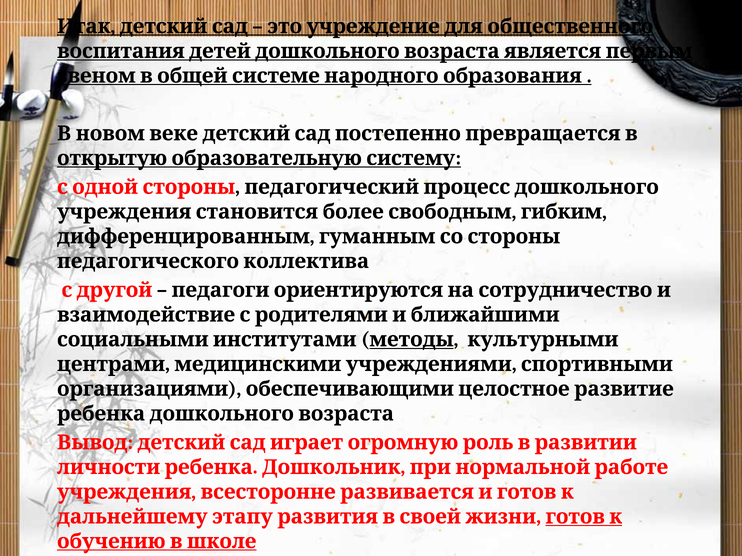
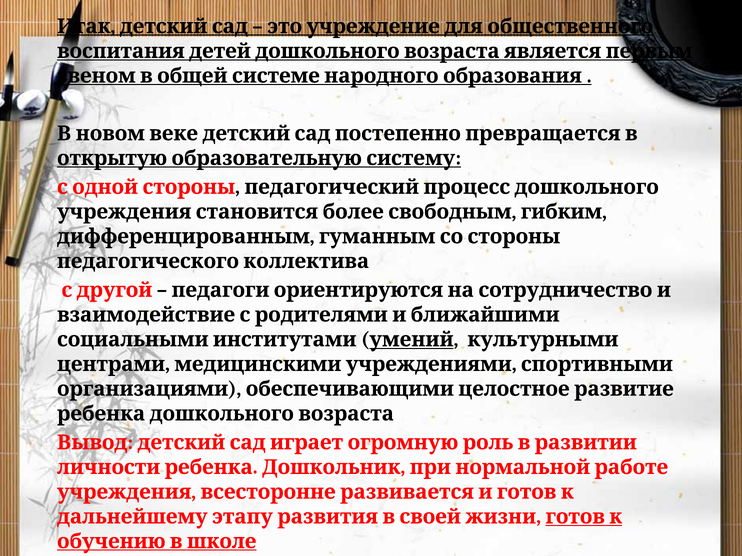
методы: методы -> умений
